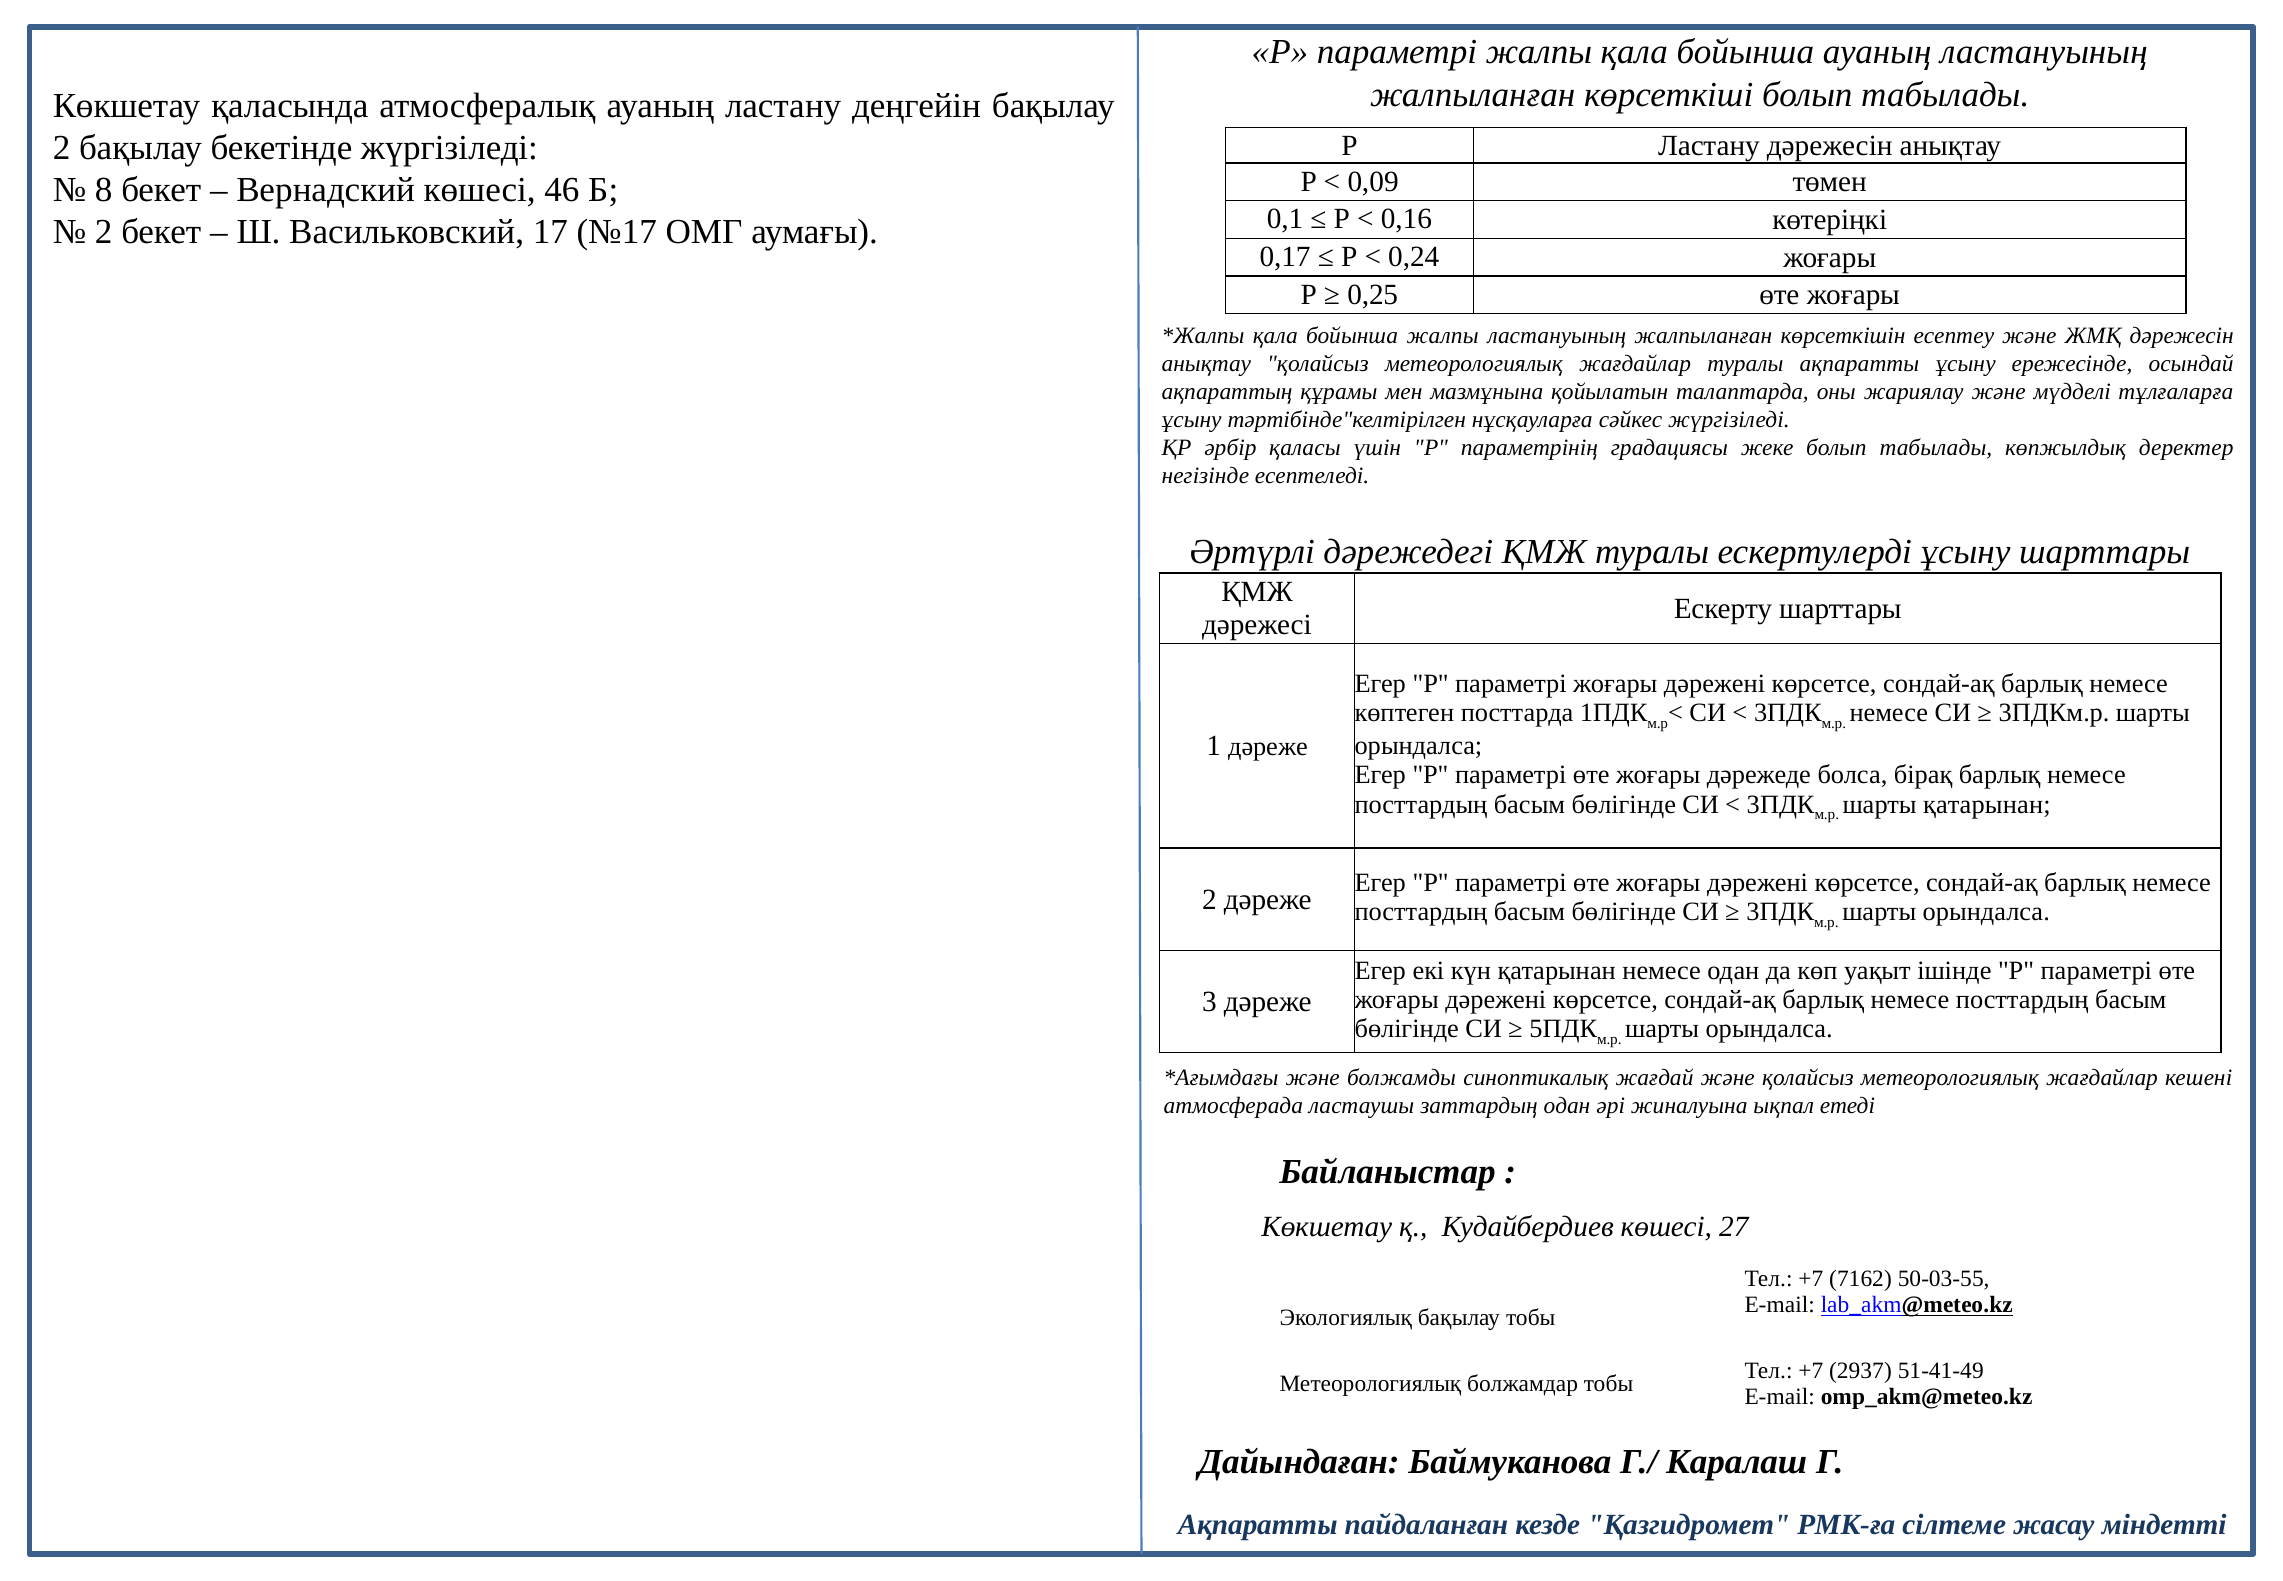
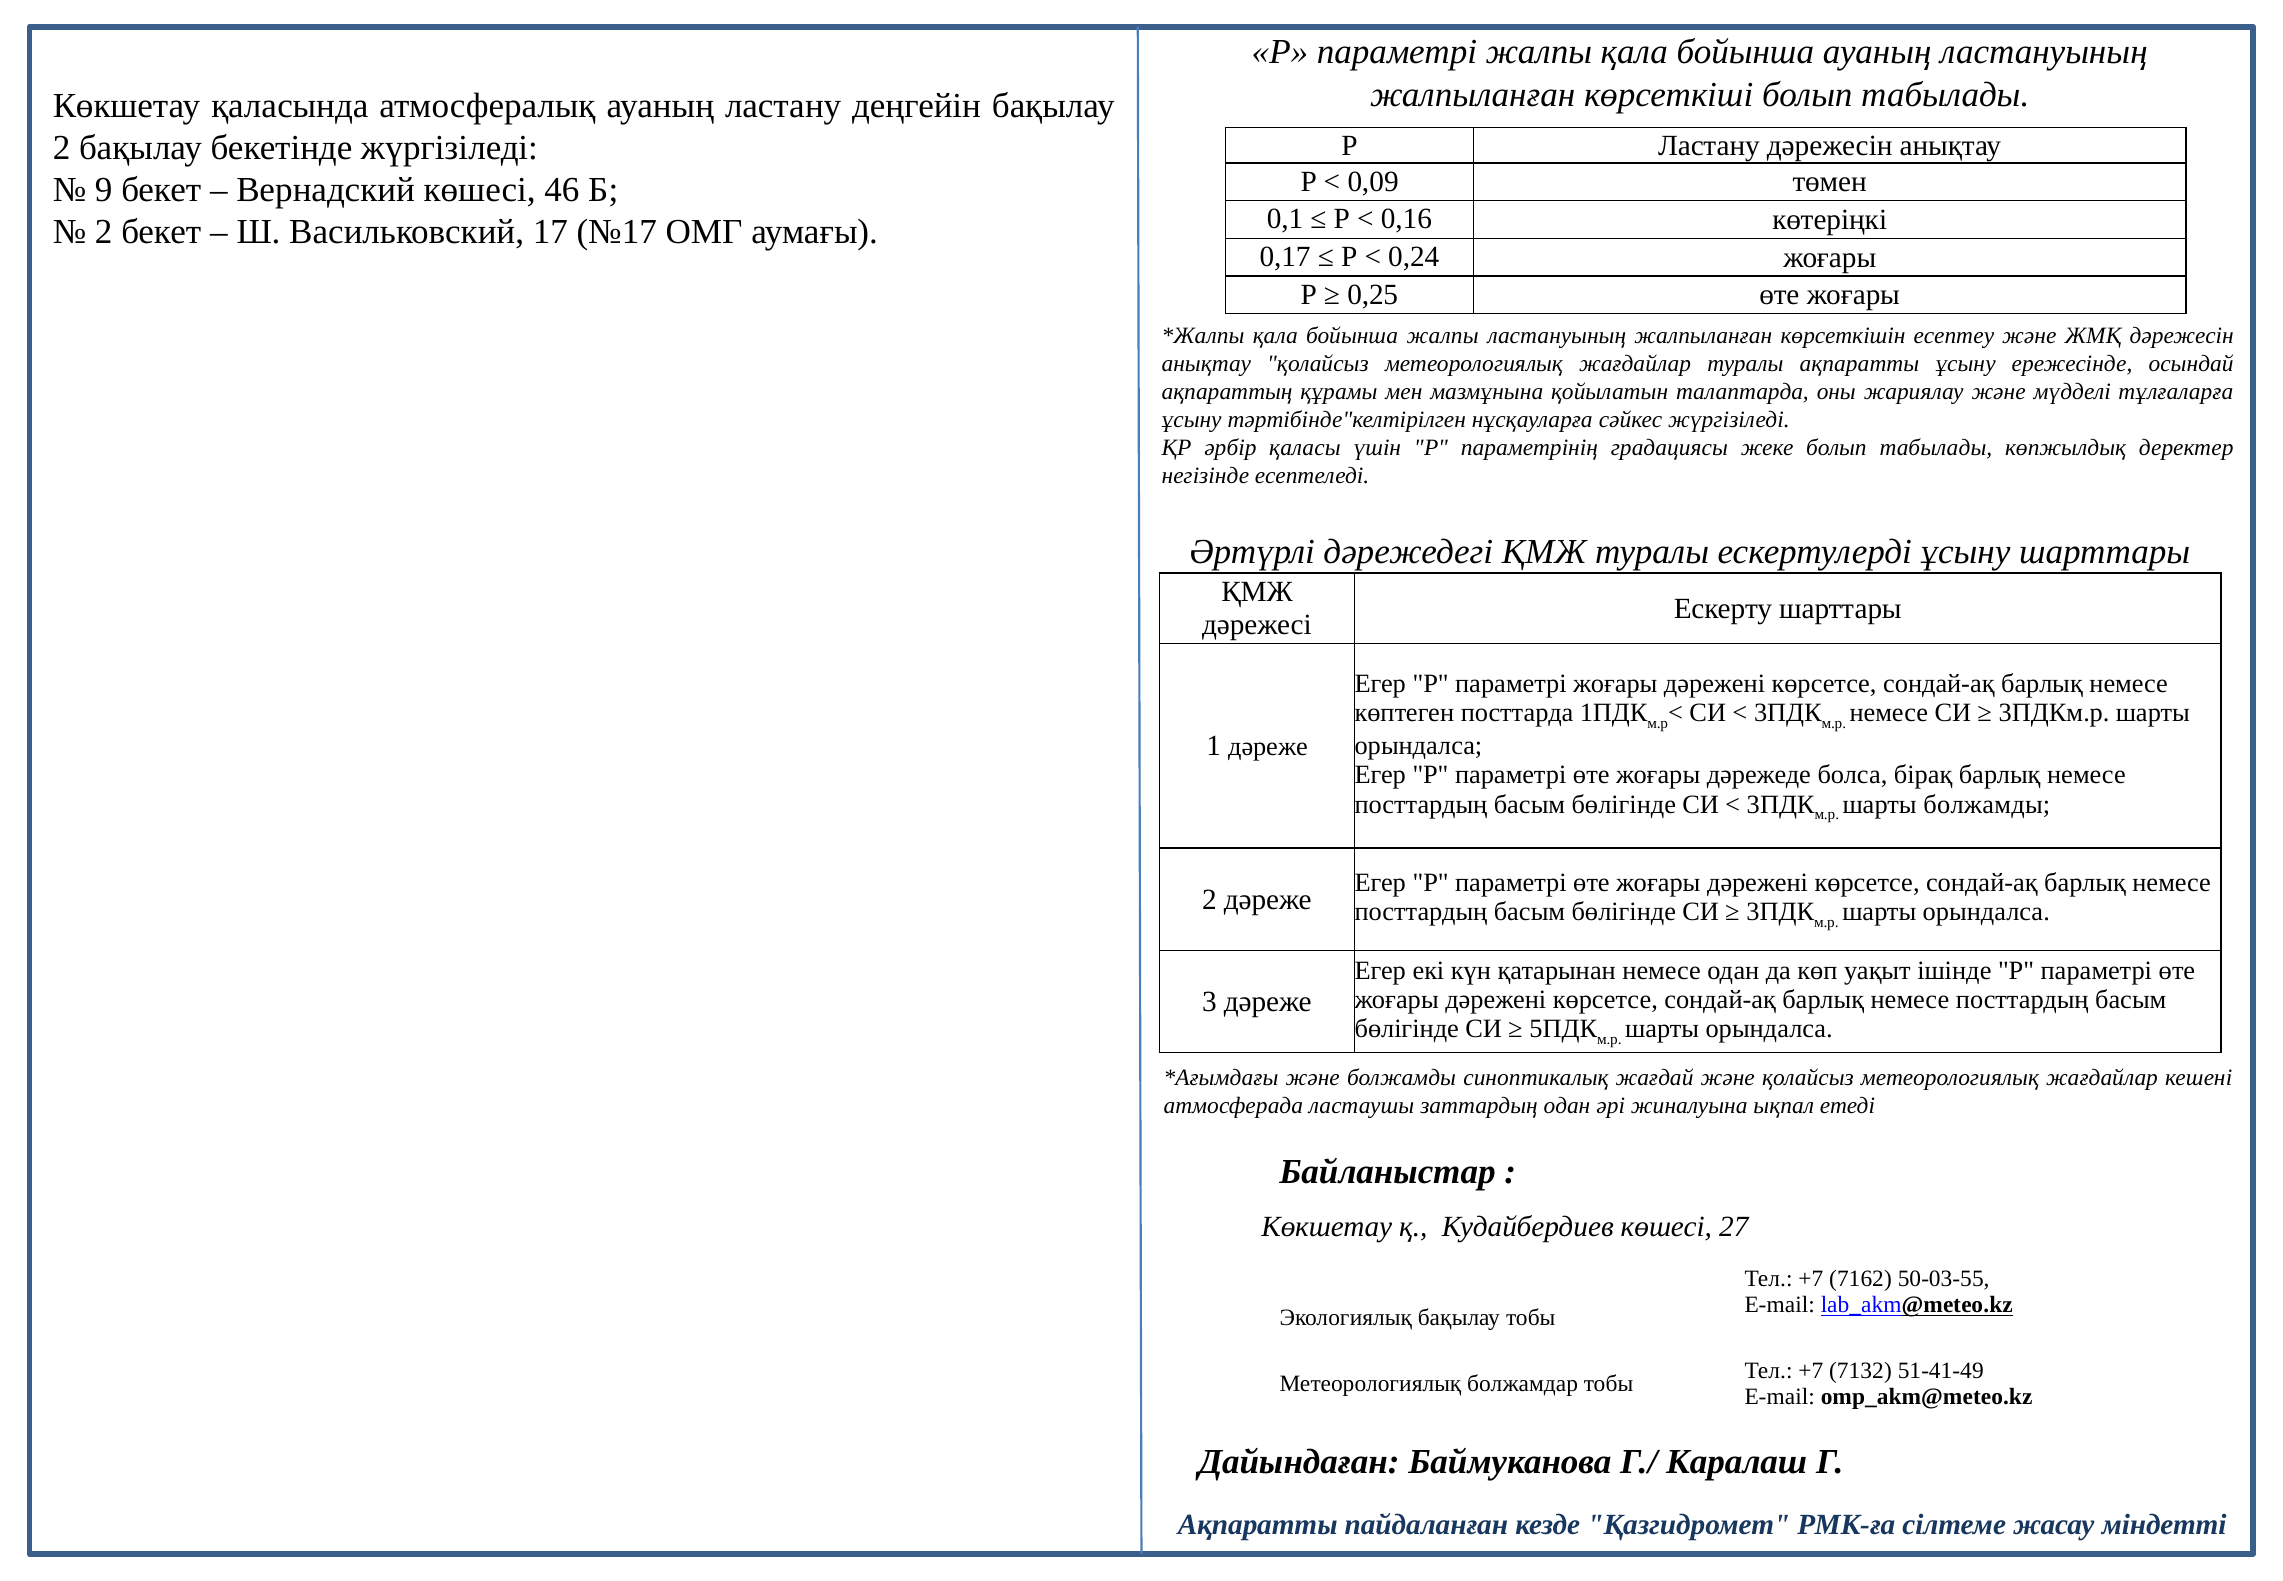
8: 8 -> 9
шарты қатарынан: қатарынан -> болжамды
2937: 2937 -> 7132
